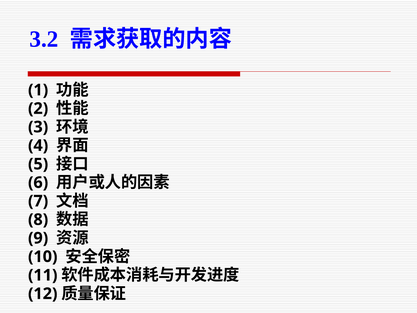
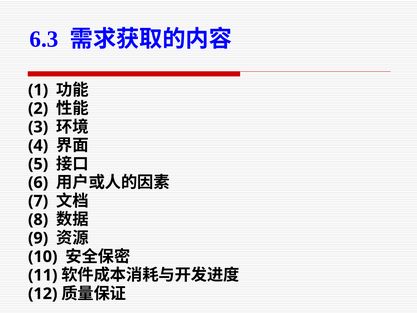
3.2: 3.2 -> 6.3
